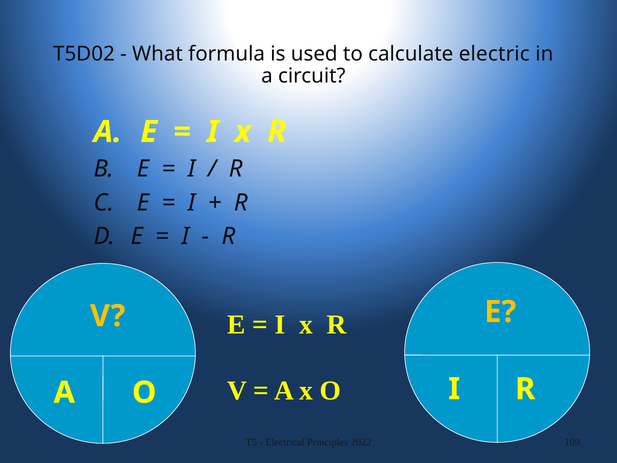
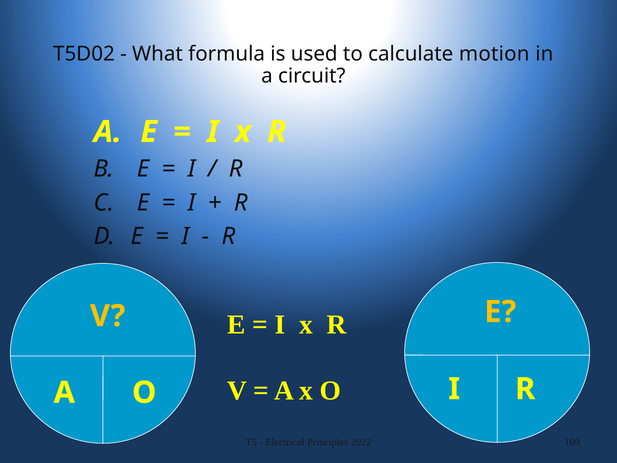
electric: electric -> motion
